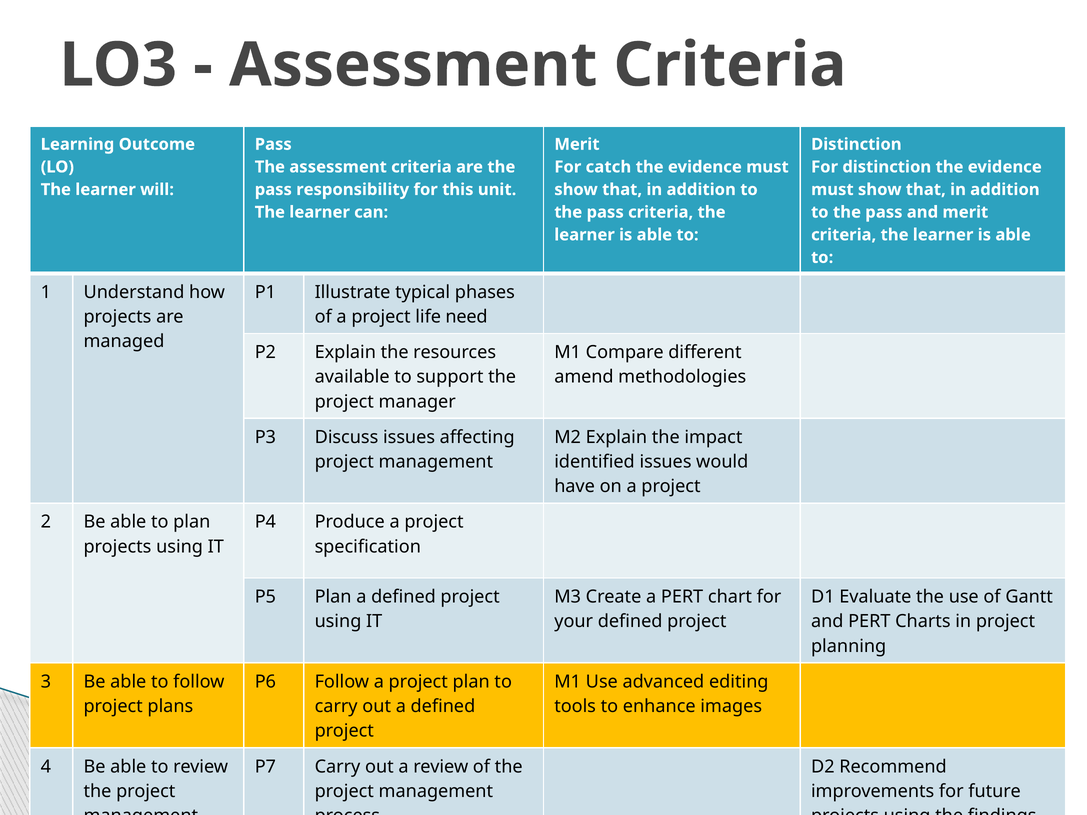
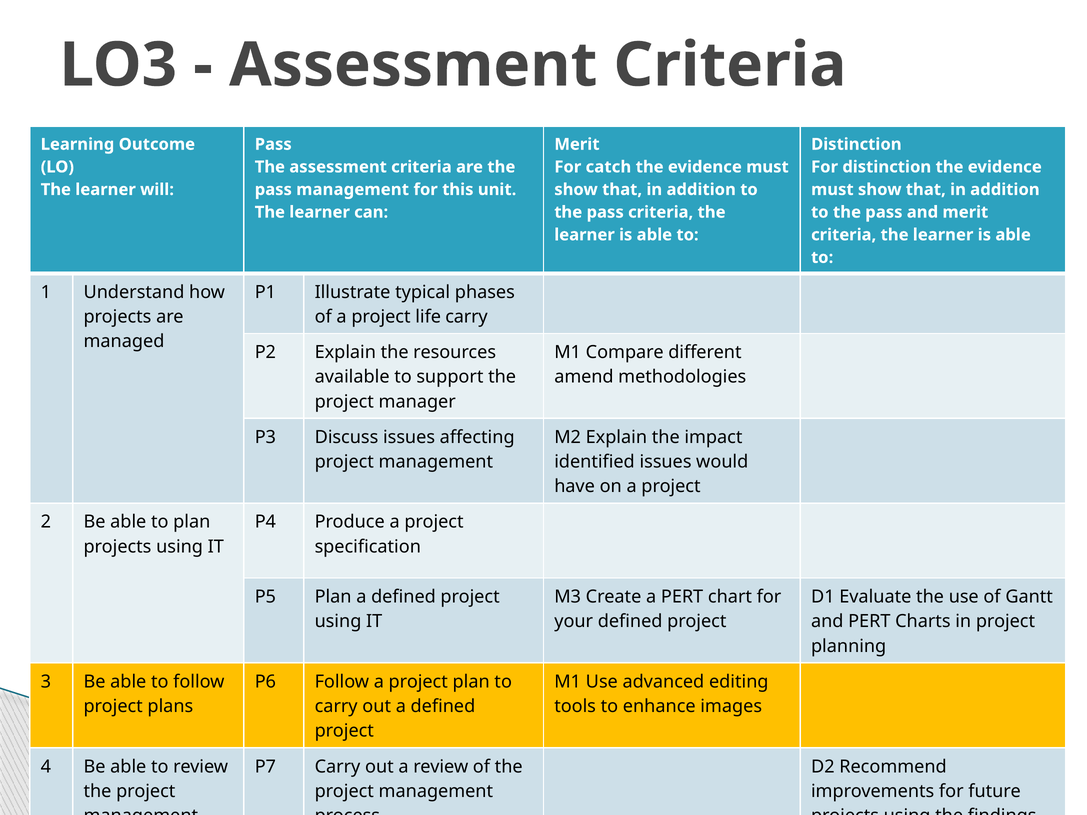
pass responsibility: responsibility -> management
life need: need -> carry
